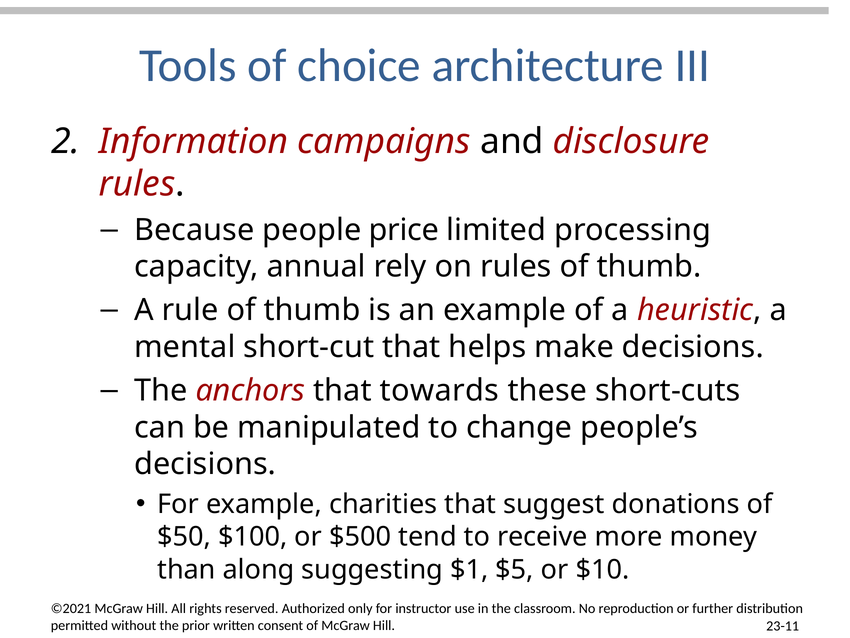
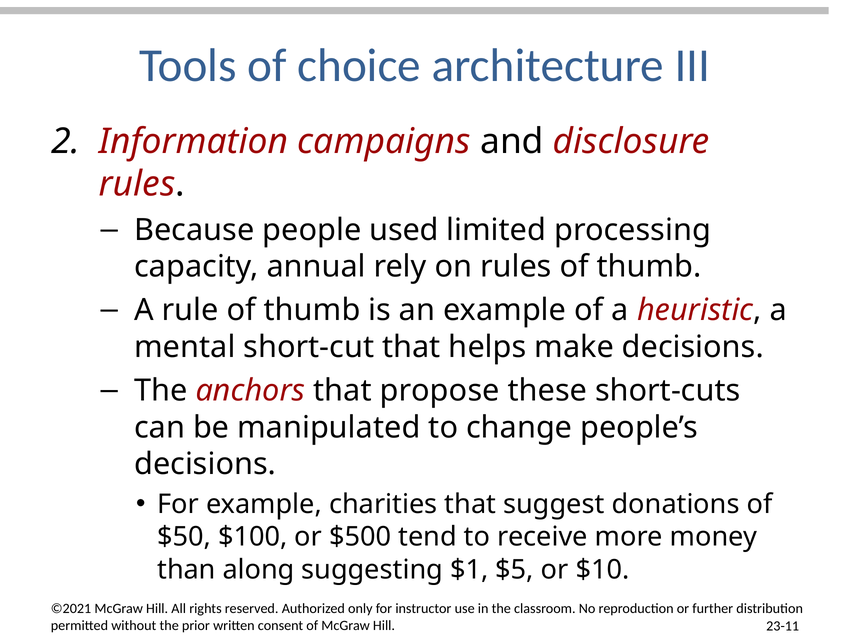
price: price -> used
towards: towards -> propose
